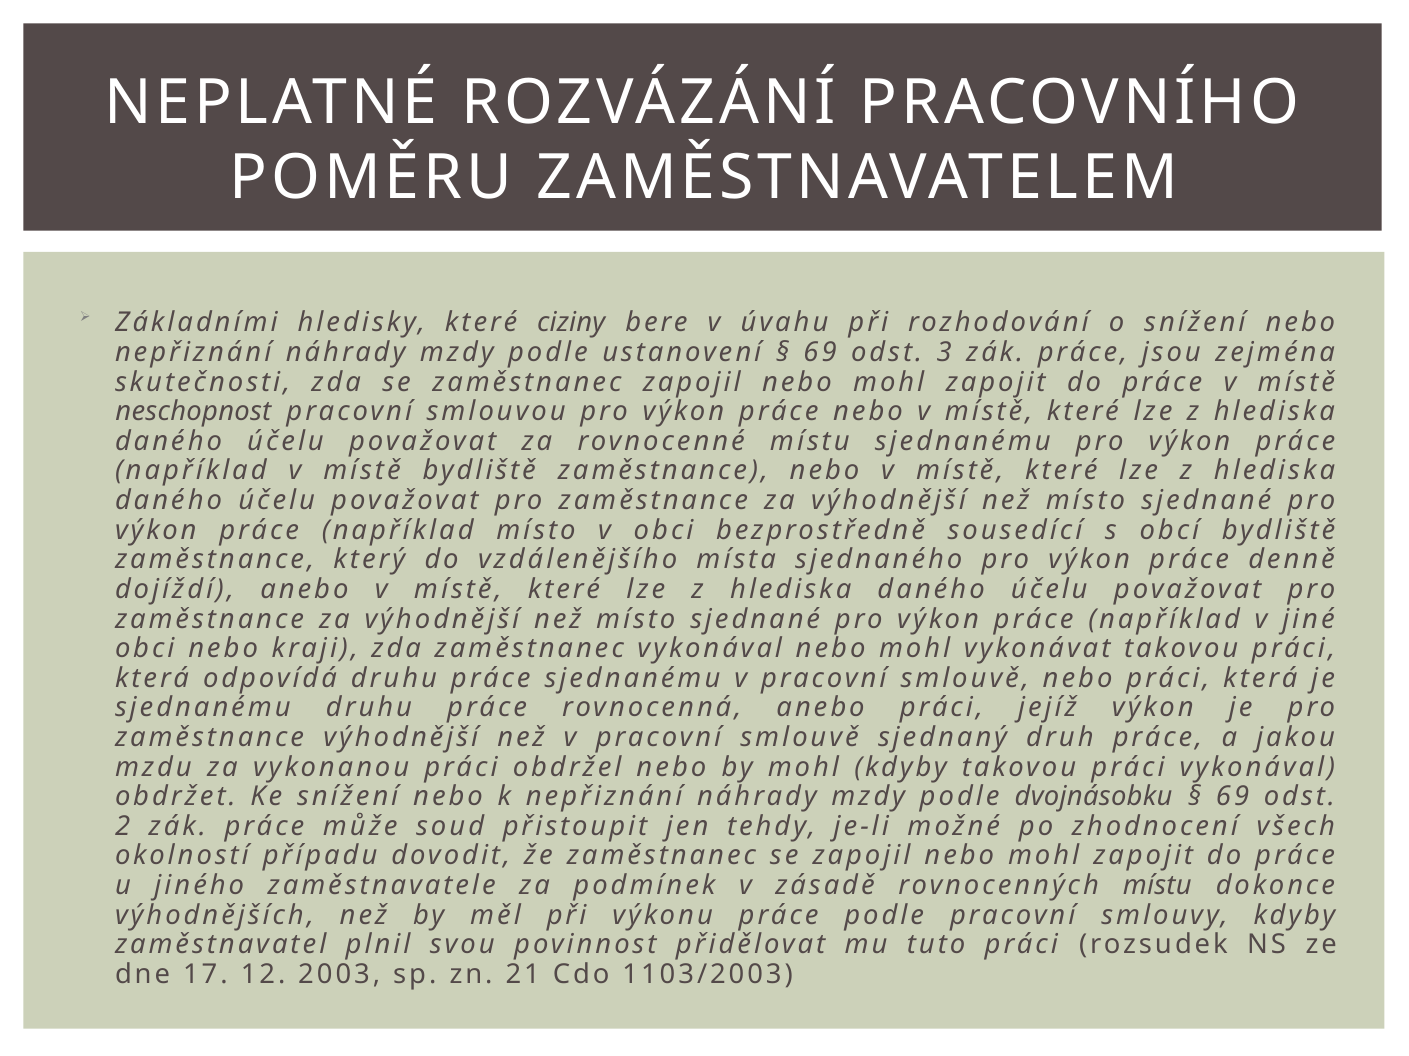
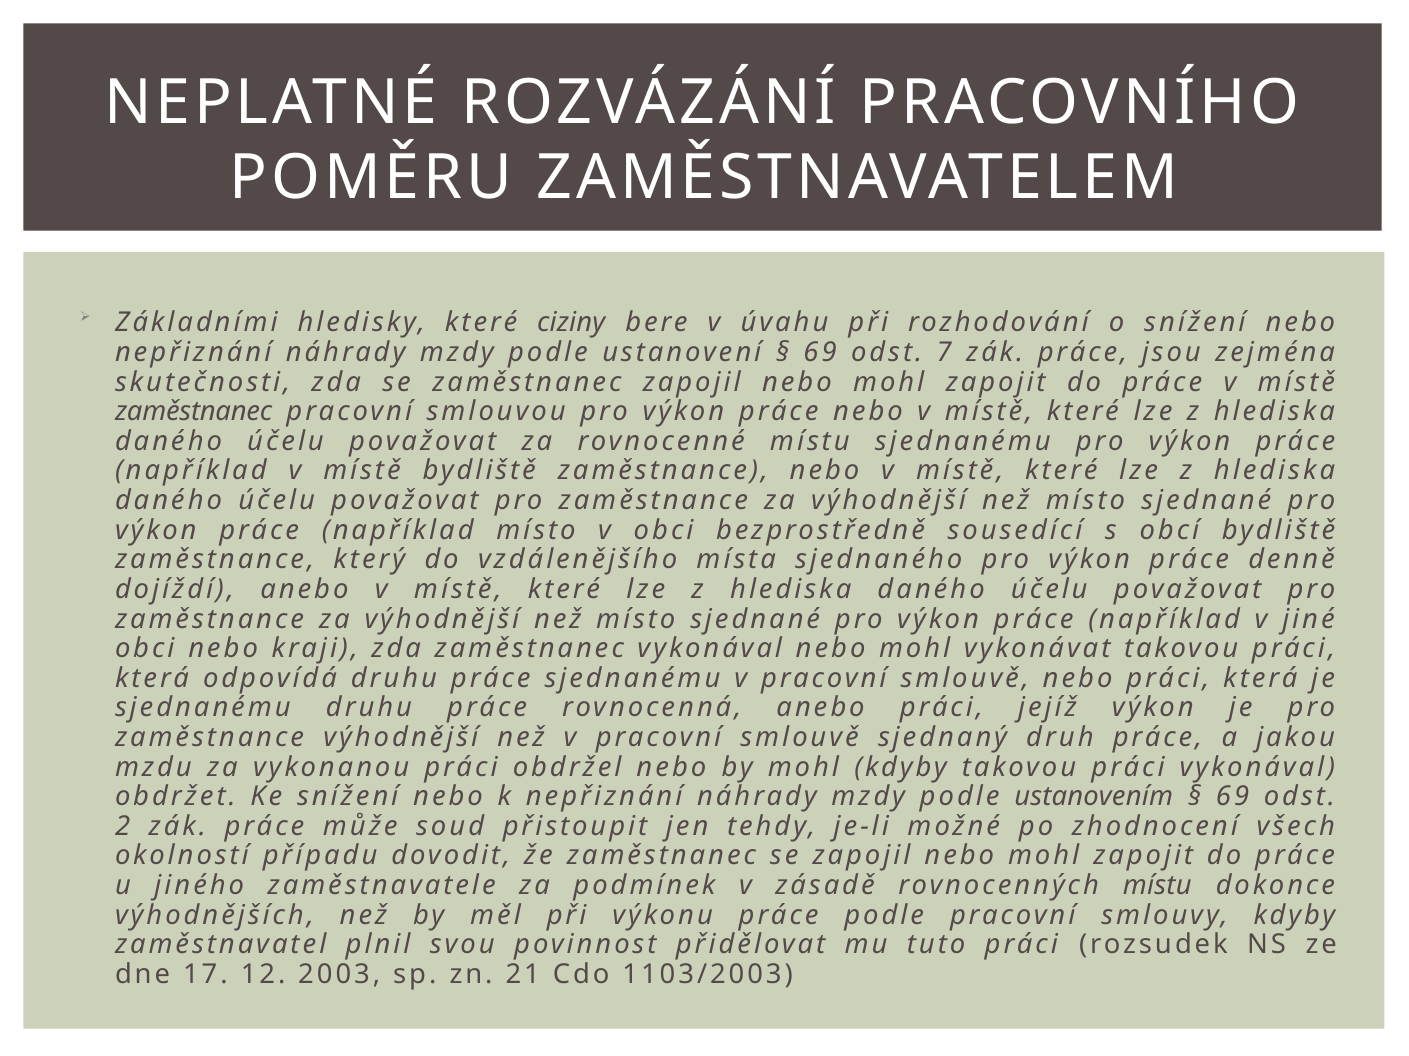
3: 3 -> 7
neschopnost at (193, 412): neschopnost -> zaměstnanec
dvojnásobku: dvojnásobku -> ustanovením
